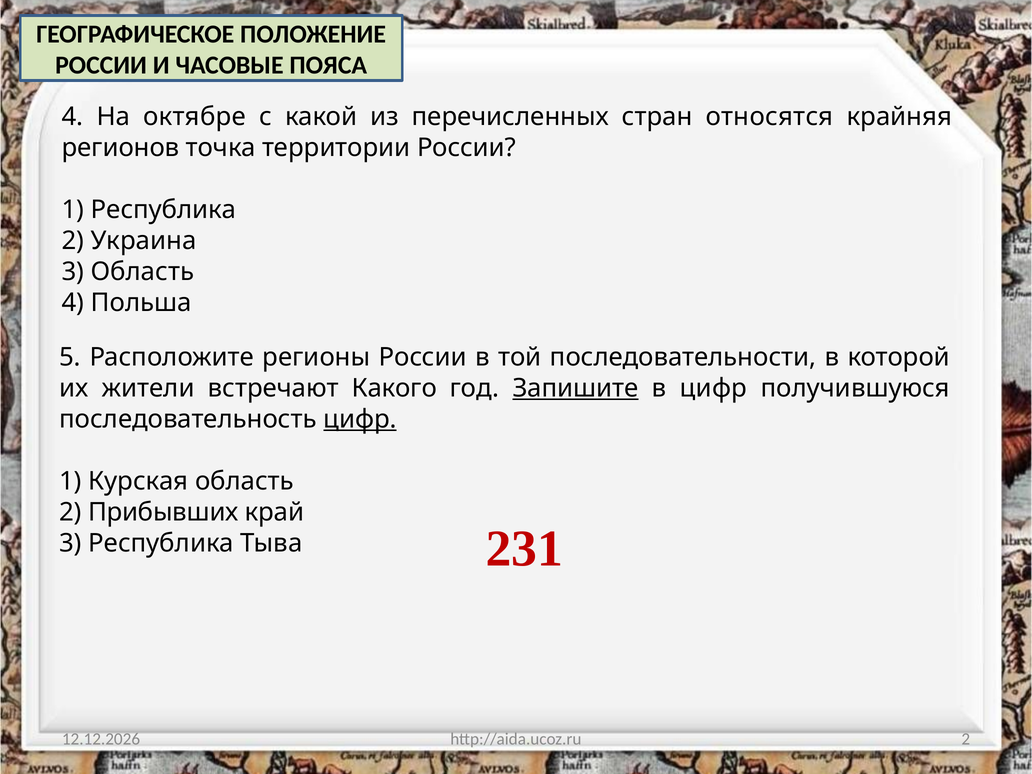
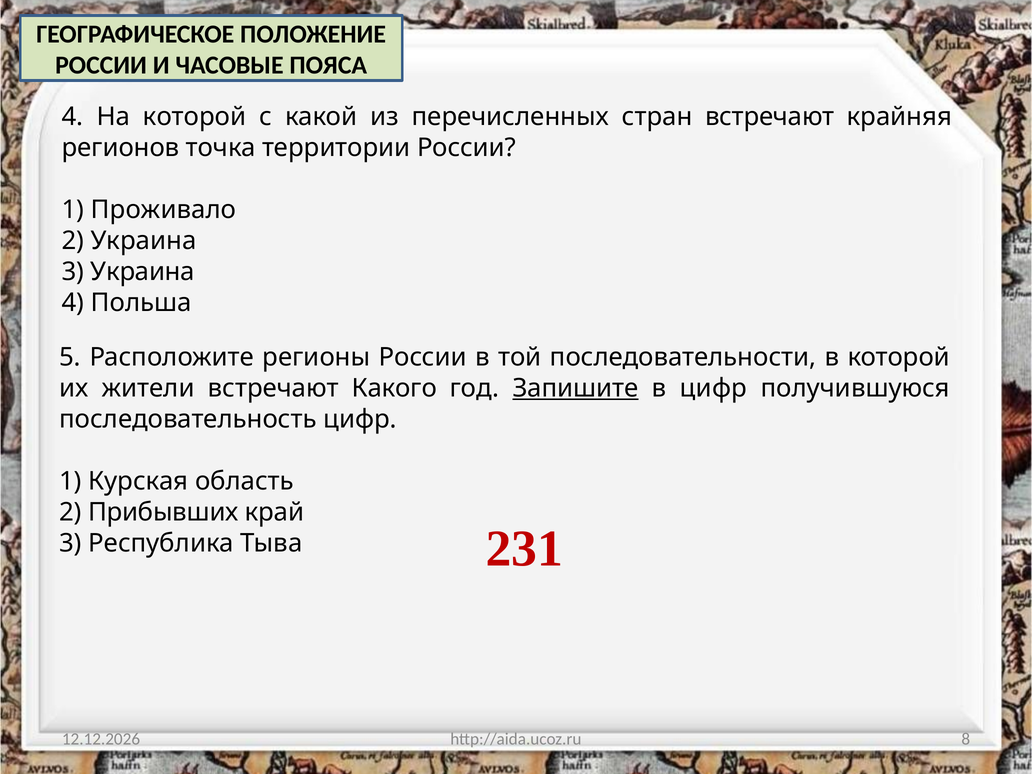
На октябре: октябре -> которой
стран относятся: относятся -> встречают
1 Республика: Республика -> Проживало
3 Область: Область -> Украина
цифр at (360, 419) underline: present -> none
http://aida.ucoz.ru 2: 2 -> 8
